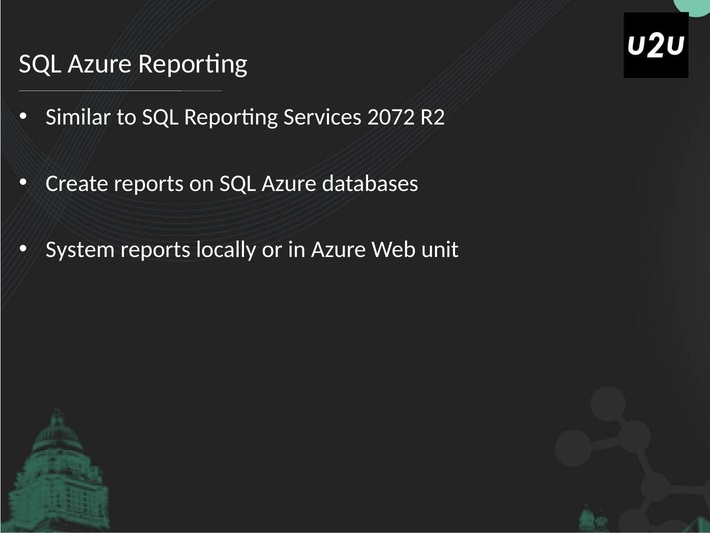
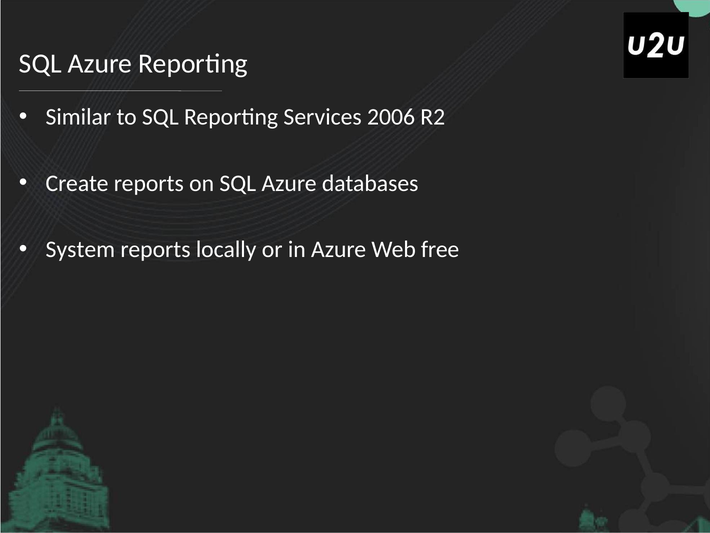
2072: 2072 -> 2006
unit: unit -> free
